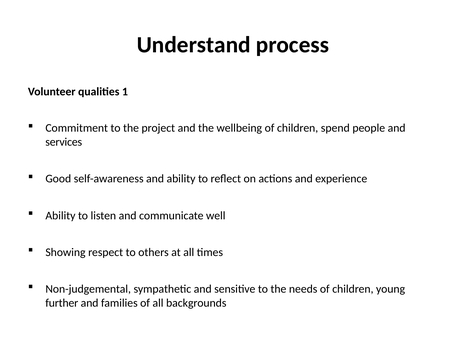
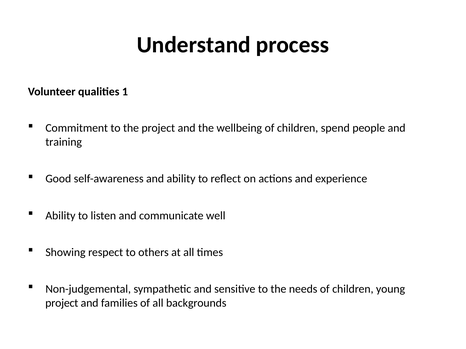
services: services -> training
further at (62, 303): further -> project
